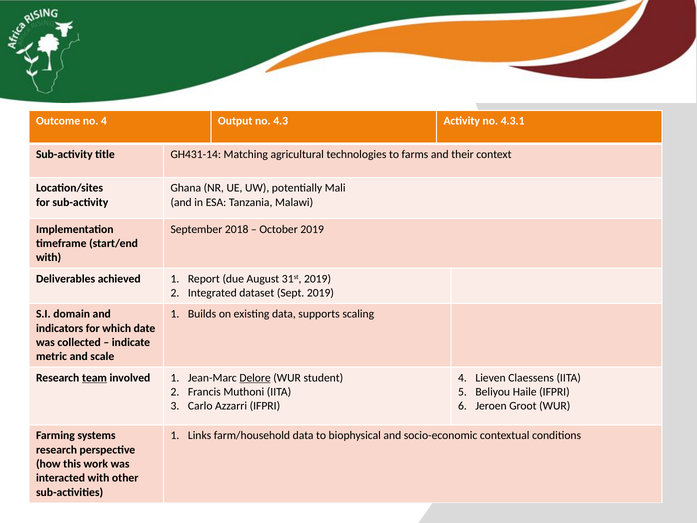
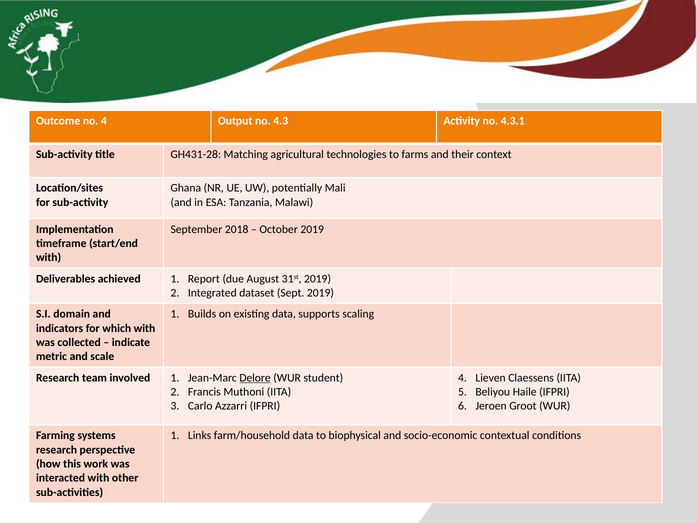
GH431-14: GH431-14 -> GH431-28
which date: date -> with
team underline: present -> none
